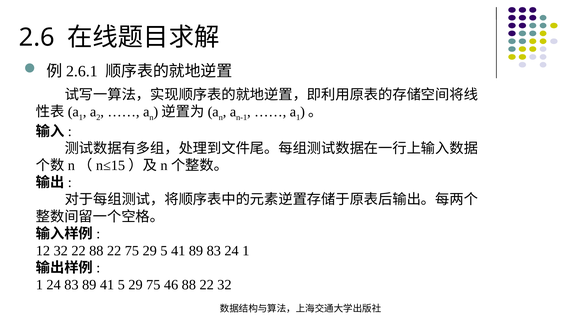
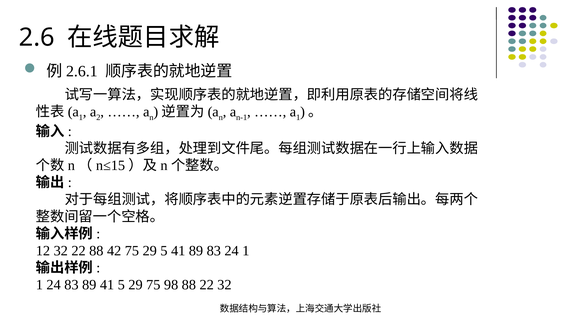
22 88 22: 22 -> 42
46: 46 -> 98
